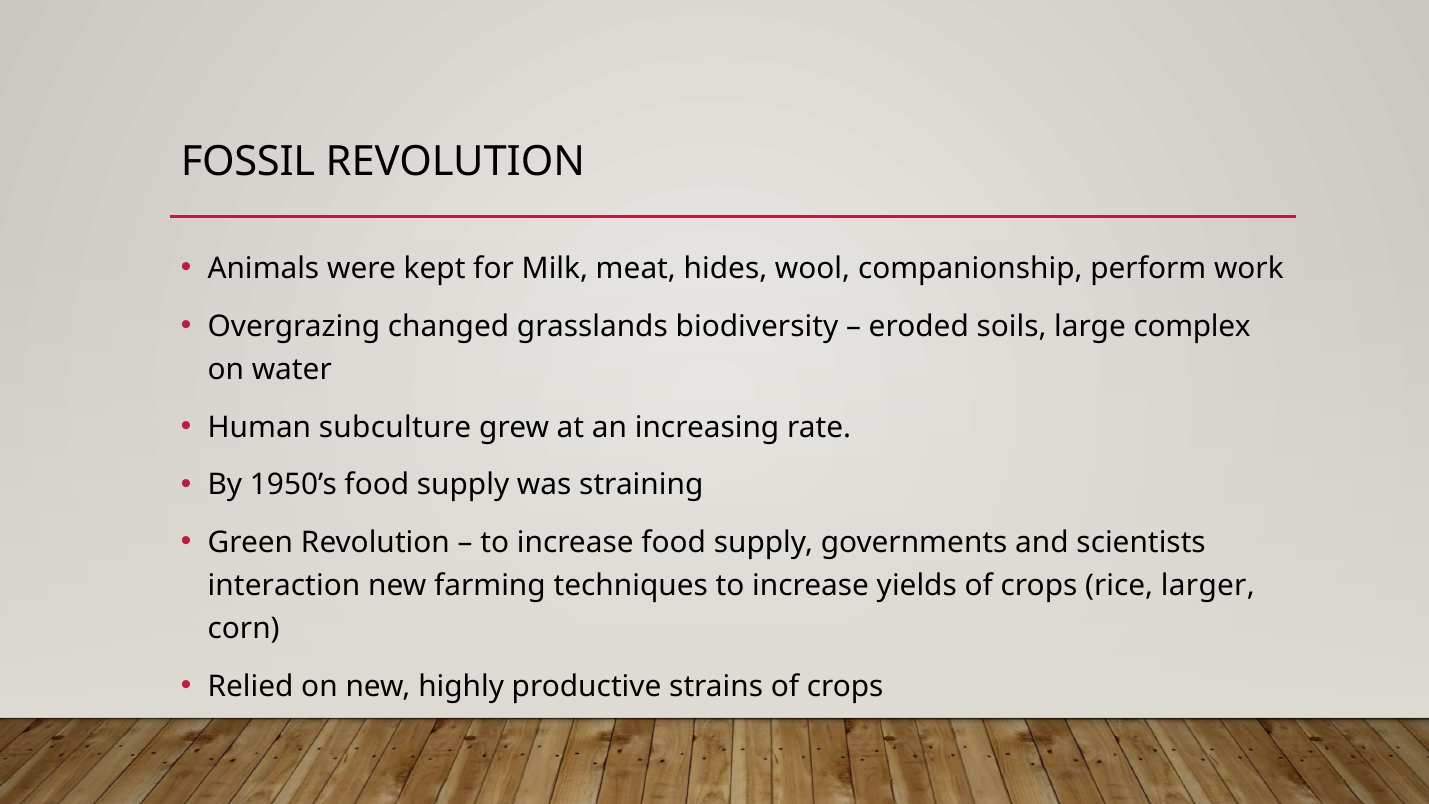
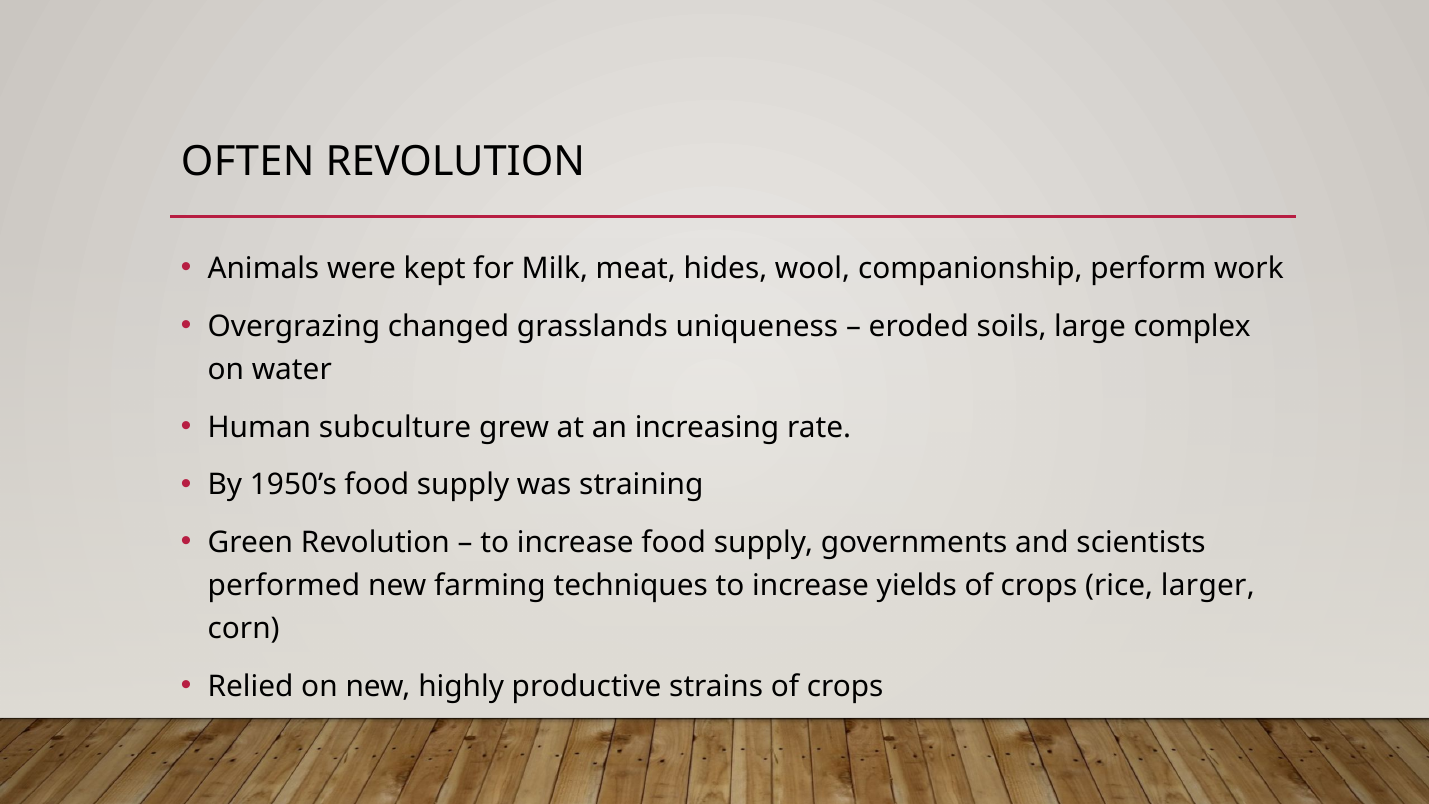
FOSSIL: FOSSIL -> OFTEN
biodiversity: biodiversity -> uniqueness
interaction: interaction -> performed
